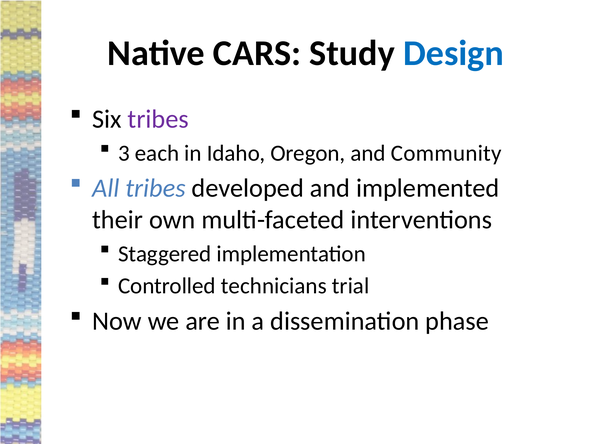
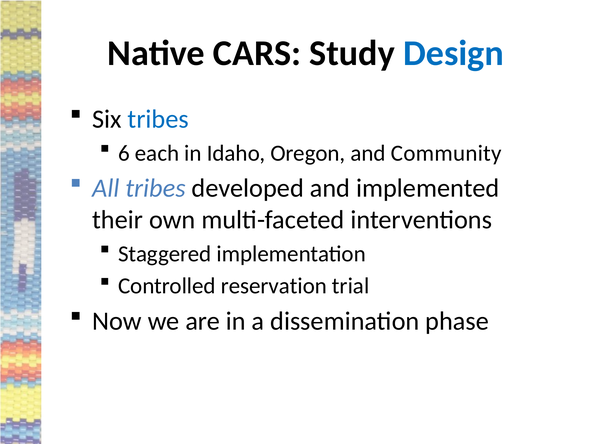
tribes at (158, 119) colour: purple -> blue
3: 3 -> 6
technicians: technicians -> reservation
